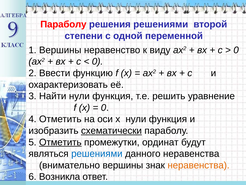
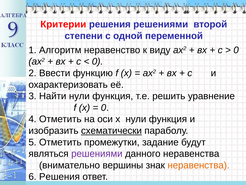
Параболу at (63, 24): Параболу -> Критерии
1 Вершины: Вершины -> Алгоритм
Отметить at (60, 142) underline: present -> none
ординат: ординат -> задание
решениями at (97, 153) colour: blue -> purple
6 Возникла: Возникла -> Решения
